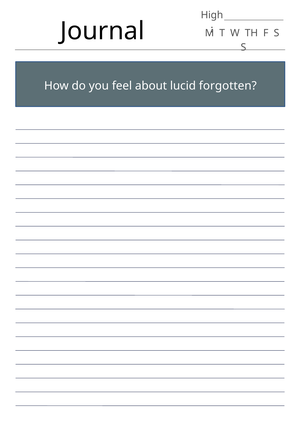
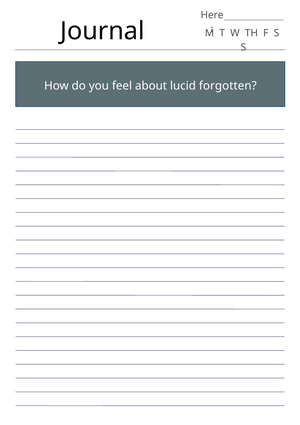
High: High -> Here
